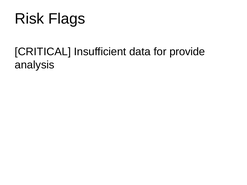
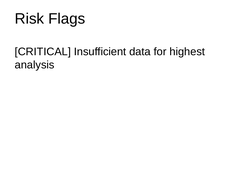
provide: provide -> highest
